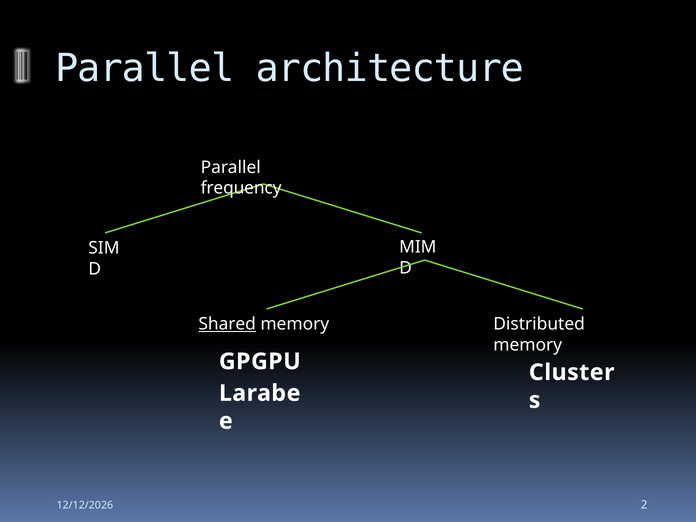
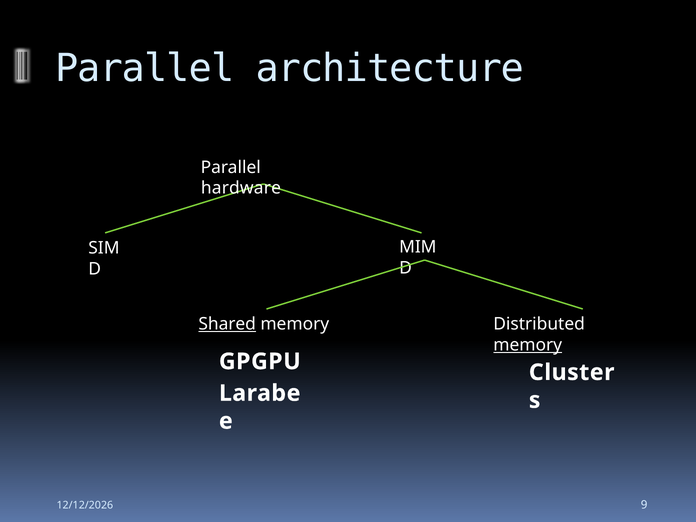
frequency: frequency -> hardware
memory at (528, 345) underline: none -> present
2: 2 -> 9
